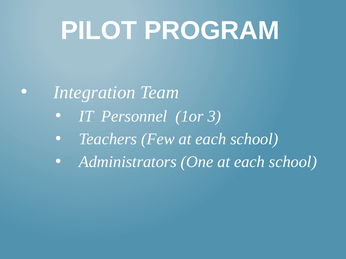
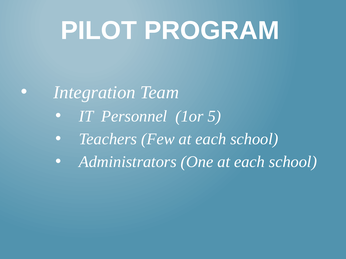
3: 3 -> 5
